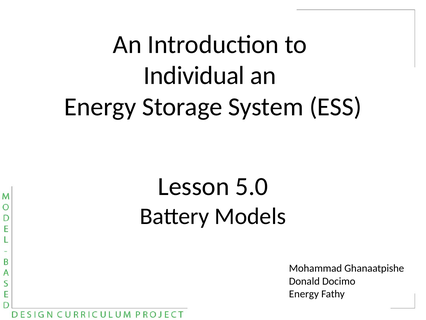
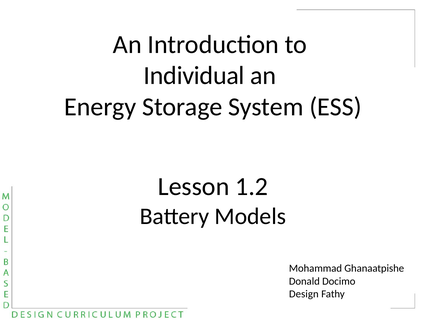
5.0: 5.0 -> 1.2
Energy at (304, 294): Energy -> Design
